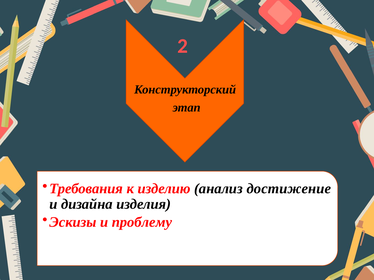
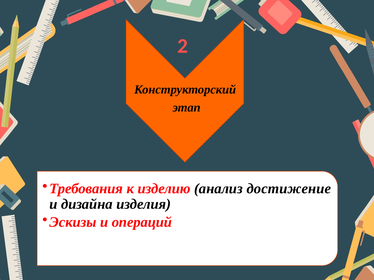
проблему: проблему -> операций
